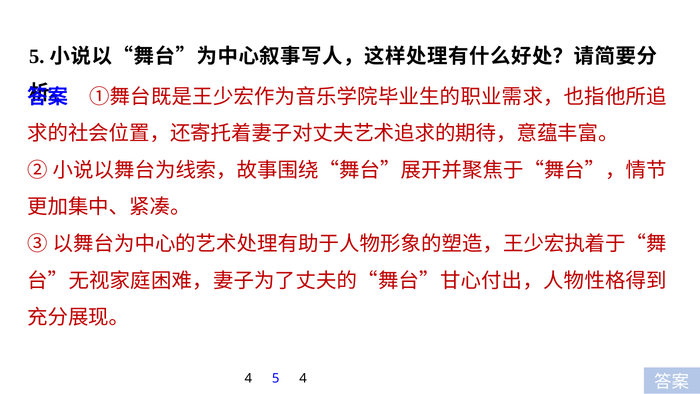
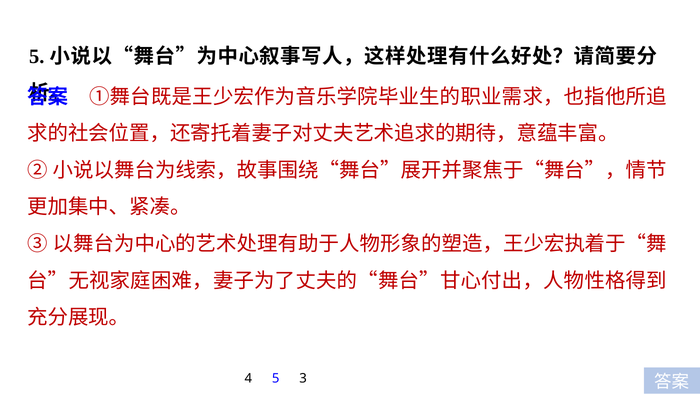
5 4: 4 -> 3
